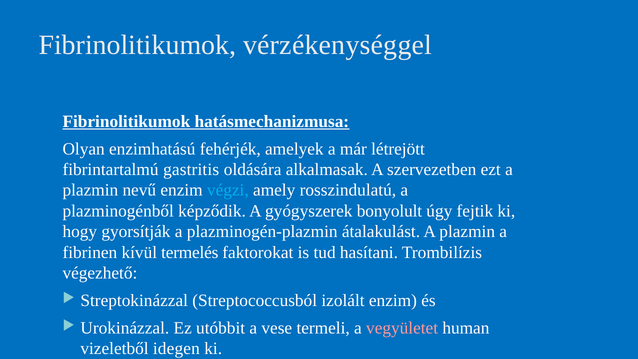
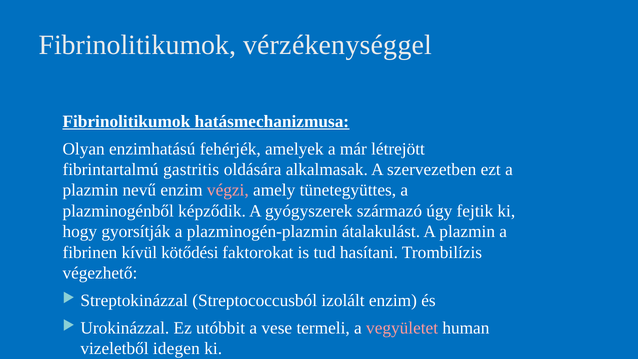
végzi colour: light blue -> pink
rosszindulatú: rosszindulatú -> tünetegyüttes
bonyolult: bonyolult -> származó
termelés: termelés -> kötődési
